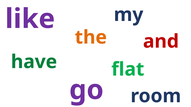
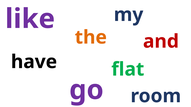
have colour: green -> black
